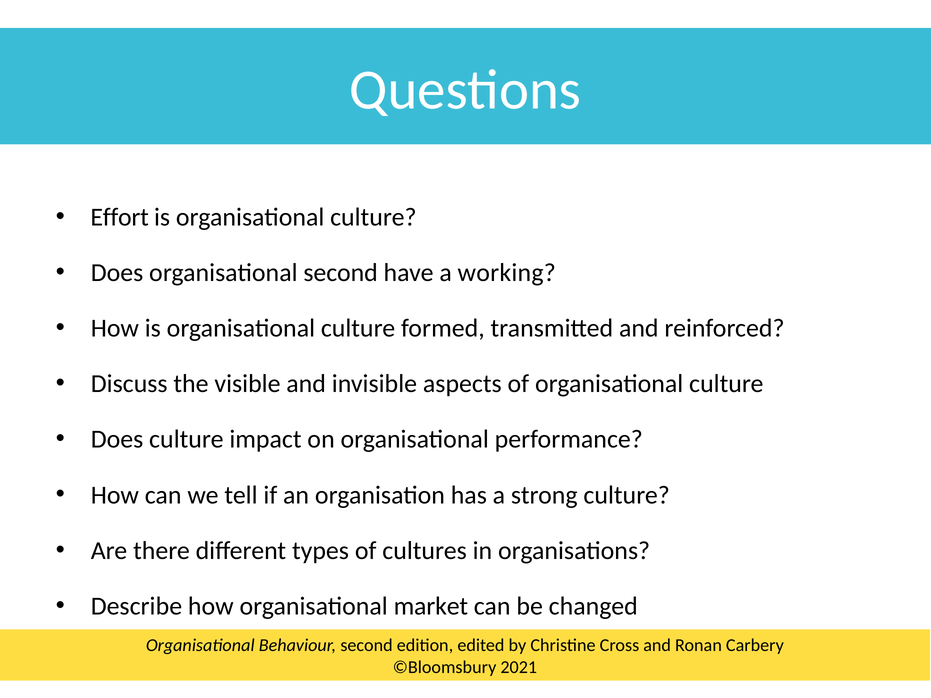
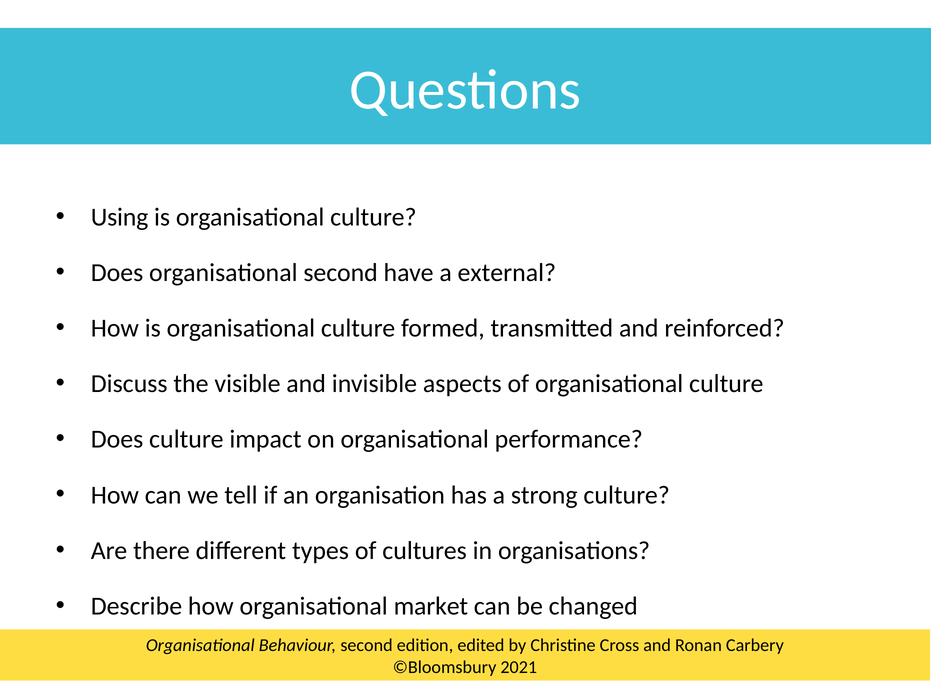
Effort: Effort -> Using
working: working -> external
